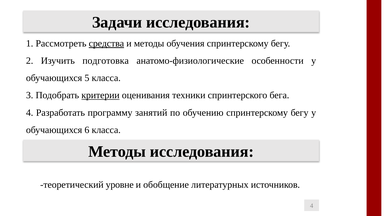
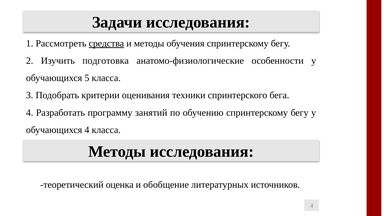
критерии underline: present -> none
обучающихся 6: 6 -> 4
уровне: уровне -> оценка
